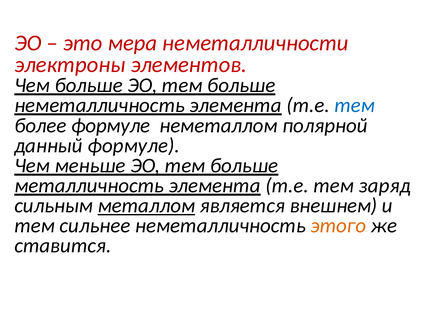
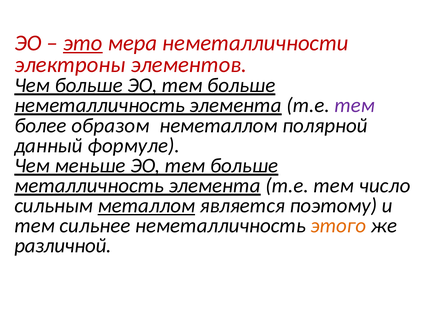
это underline: none -> present
тем at (355, 105) colour: blue -> purple
более формуле: формуле -> образом
заряд: заряд -> число
внешнем: внешнем -> поэтому
ставится: ставится -> различной
